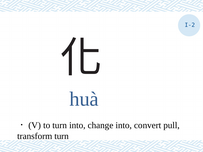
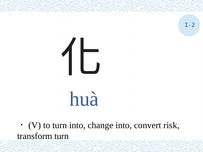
pull: pull -> risk
